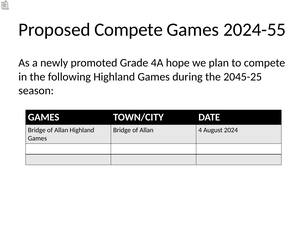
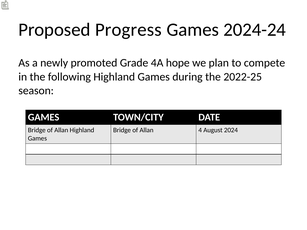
Proposed Compete: Compete -> Progress
2024-55: 2024-55 -> 2024-24
2045-25: 2045-25 -> 2022-25
